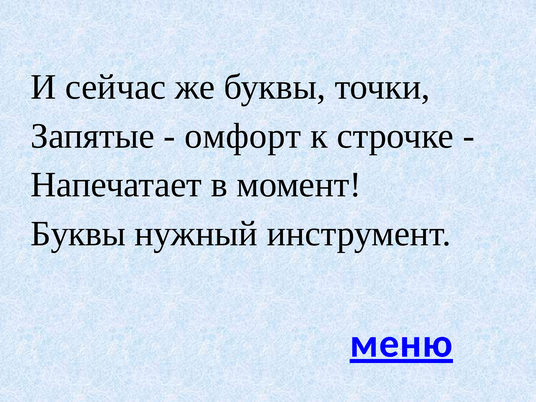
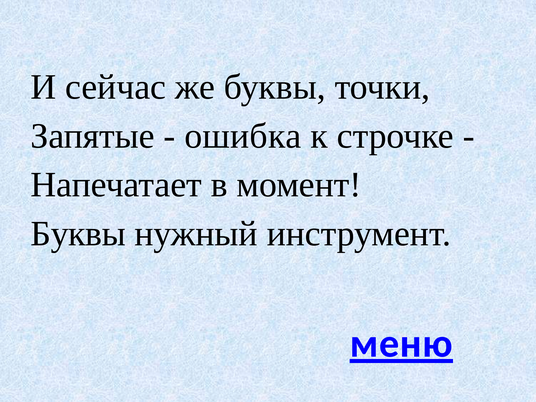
омфорт: омфорт -> ошибка
